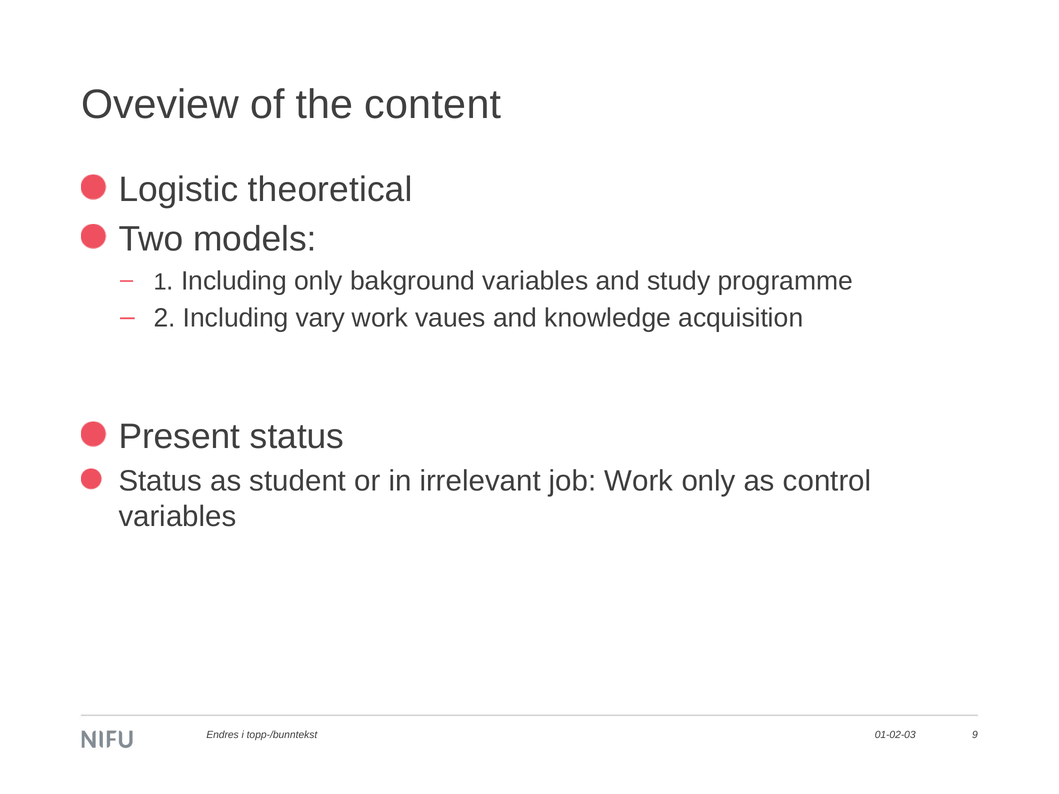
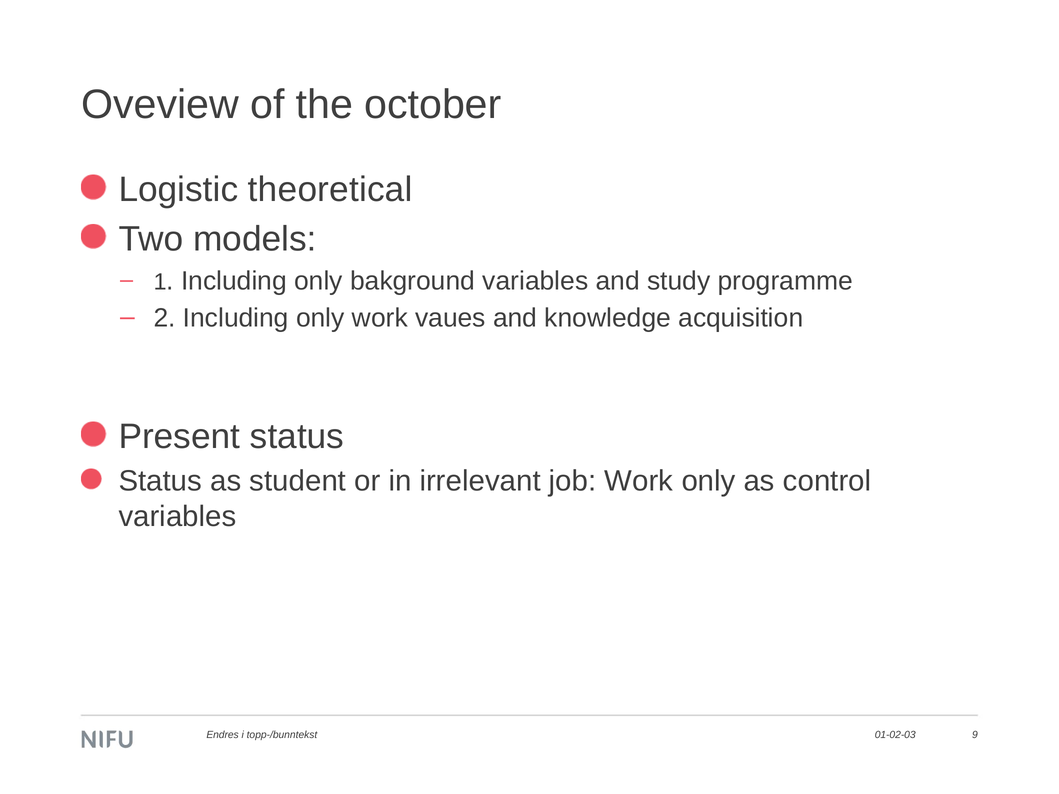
content: content -> october
2 Including vary: vary -> only
